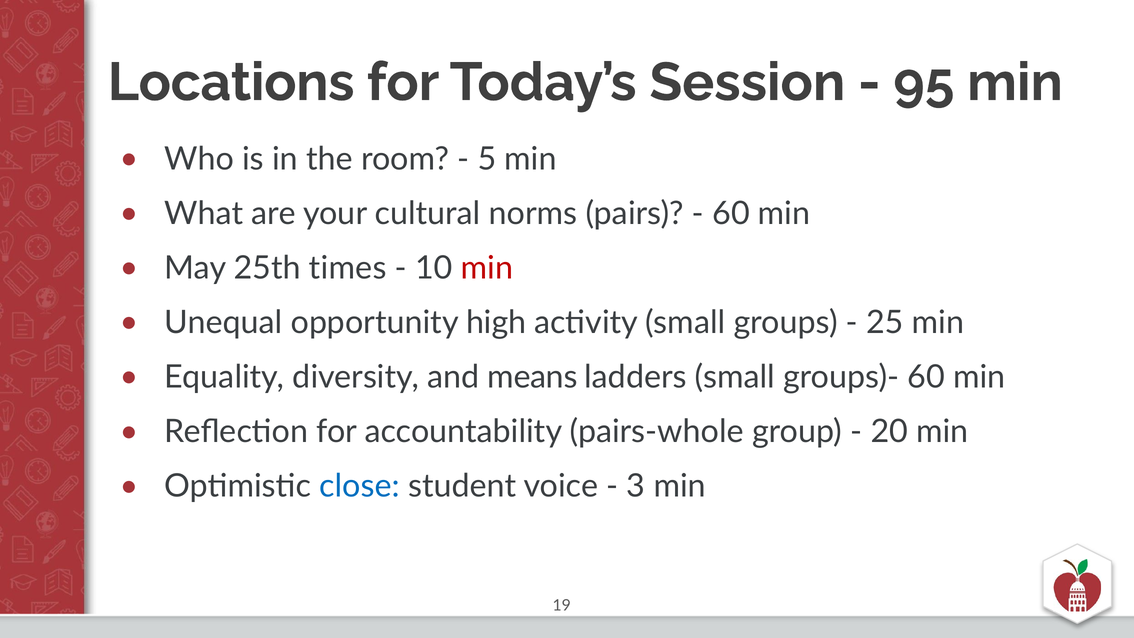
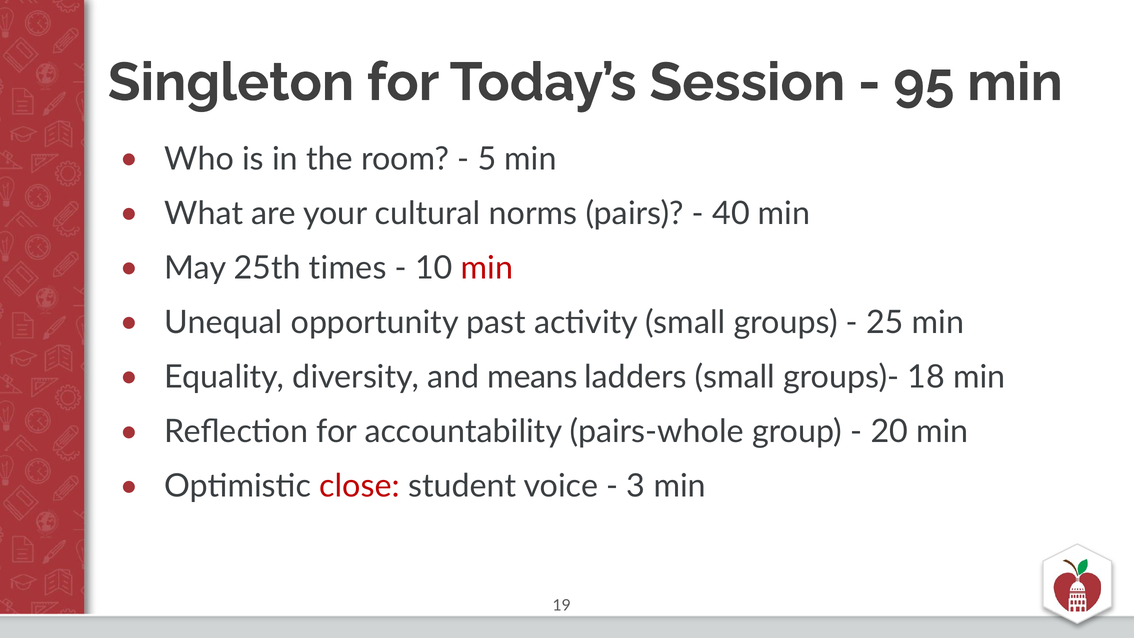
Locations: Locations -> Singleton
60 at (731, 214): 60 -> 40
high: high -> past
groups)- 60: 60 -> 18
close colour: blue -> red
